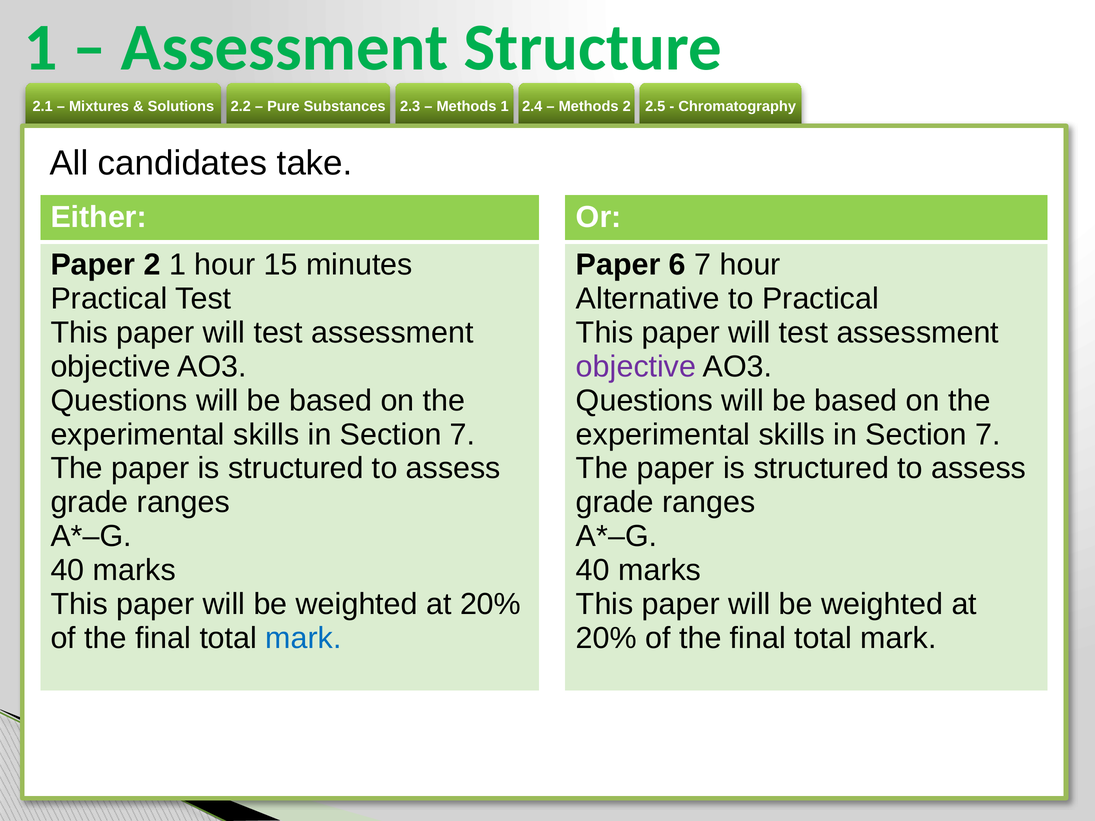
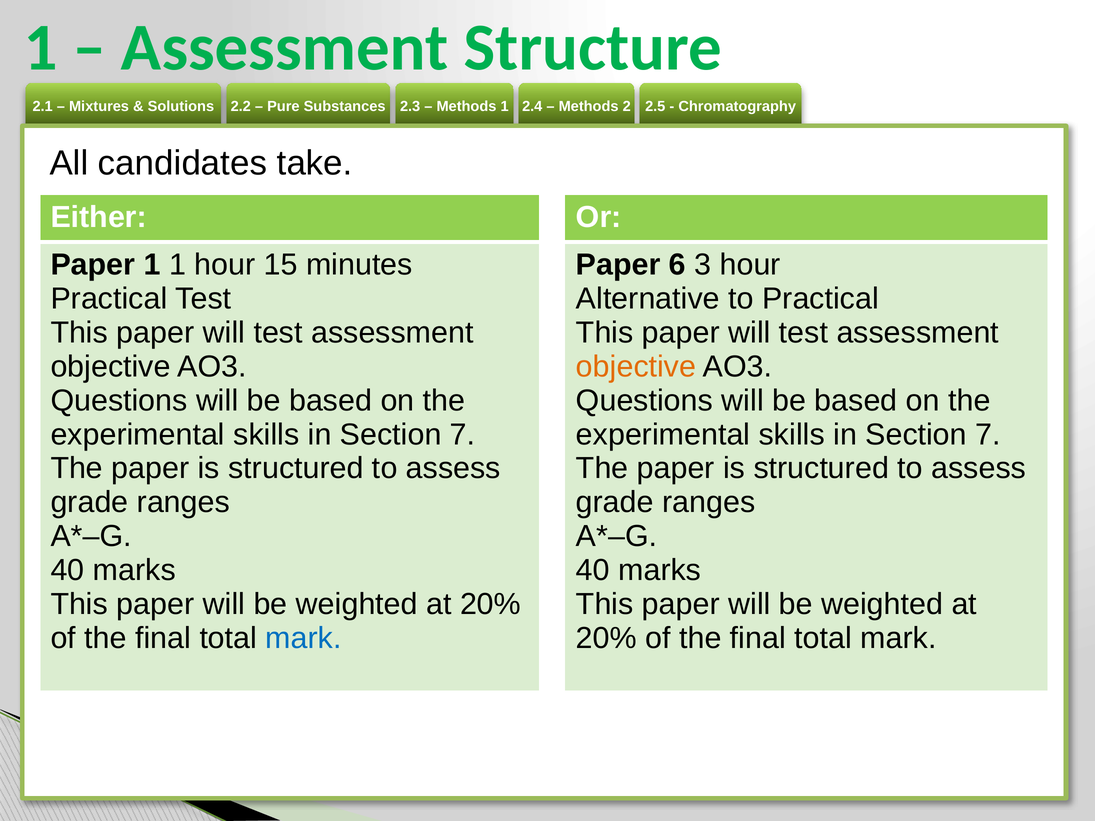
Paper 2: 2 -> 1
6 7: 7 -> 3
objective at (636, 367) colour: purple -> orange
